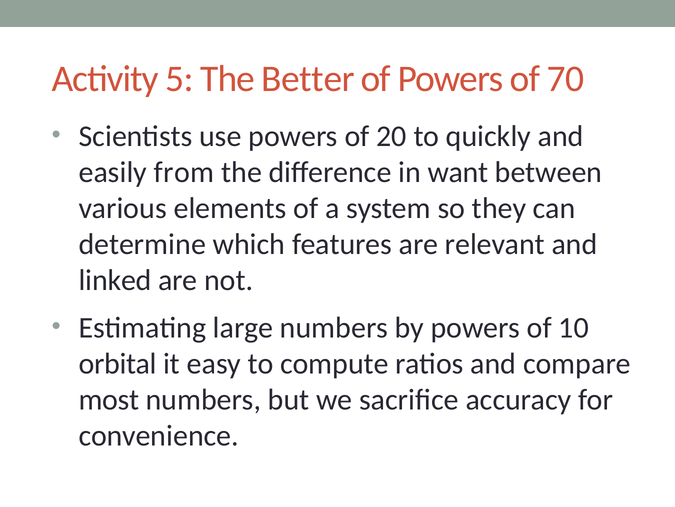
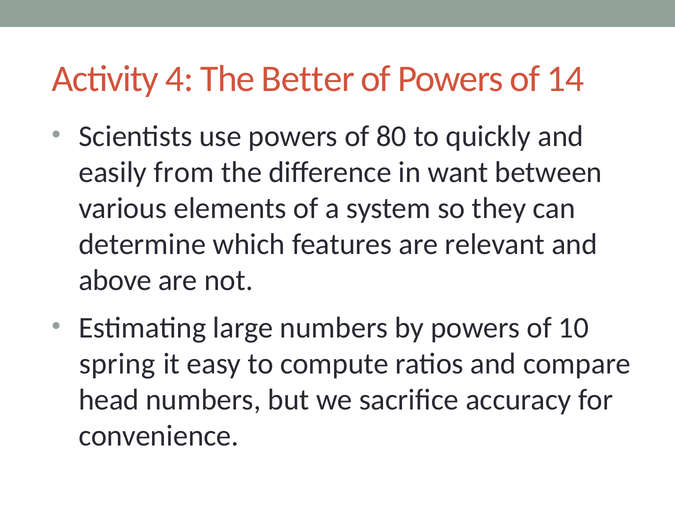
5: 5 -> 4
70: 70 -> 14
20: 20 -> 80
linked: linked -> above
orbital: orbital -> spring
most: most -> head
